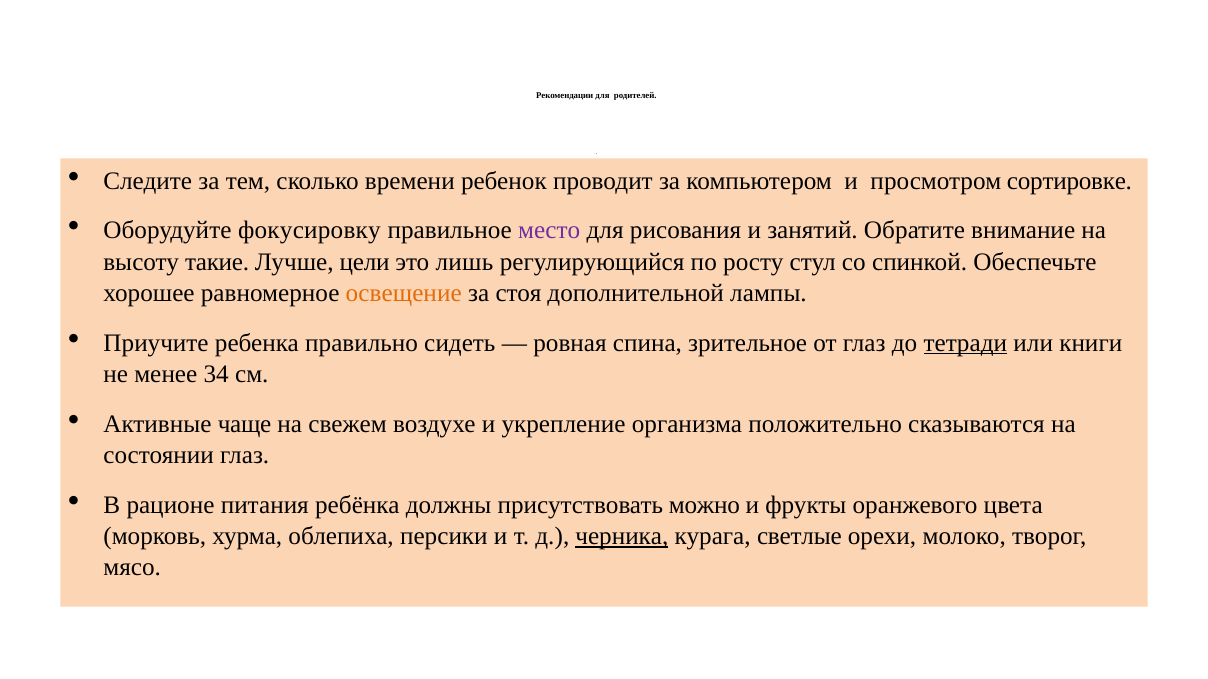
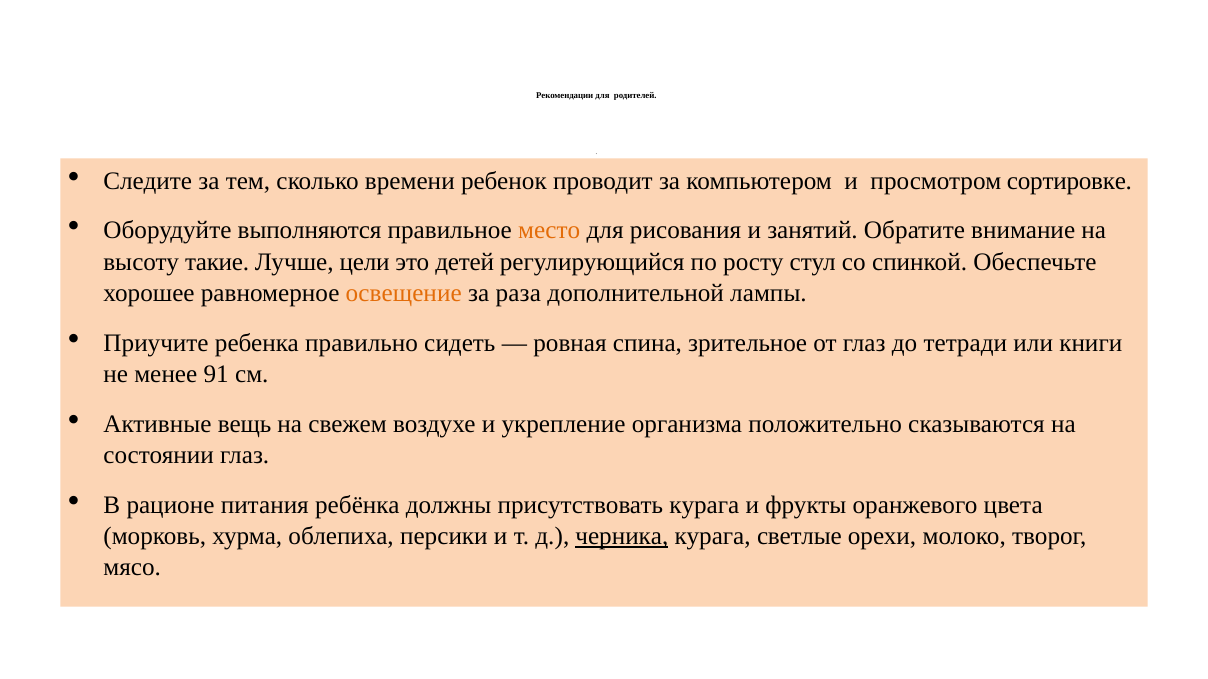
фокусировку: фокусировку -> выполняются
место colour: purple -> orange
лишь: лишь -> детей
стоя: стоя -> раза
тетради underline: present -> none
34: 34 -> 91
чаще: чаще -> вещь
присутствовать можно: можно -> курага
